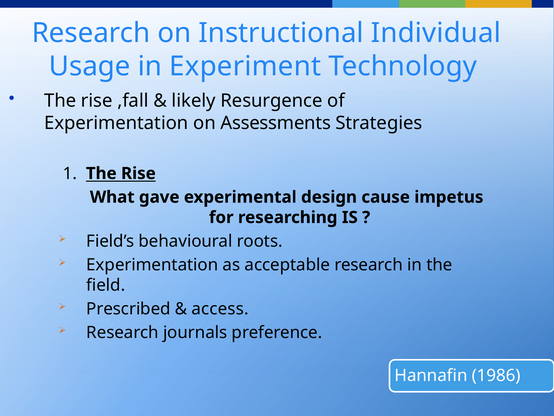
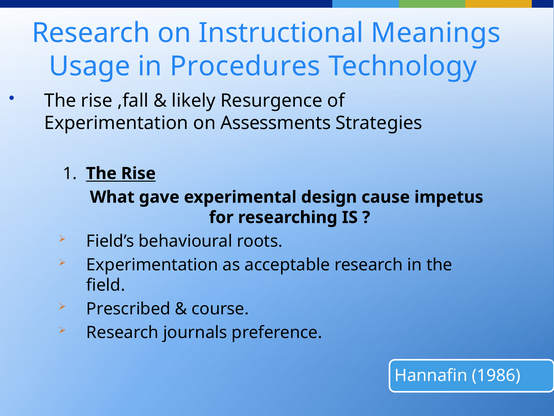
Individual: Individual -> Meanings
Experiment: Experiment -> Procedures
access: access -> course
